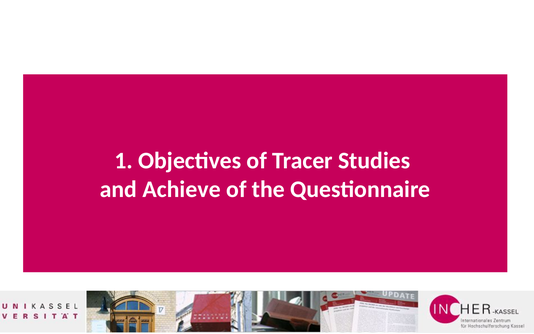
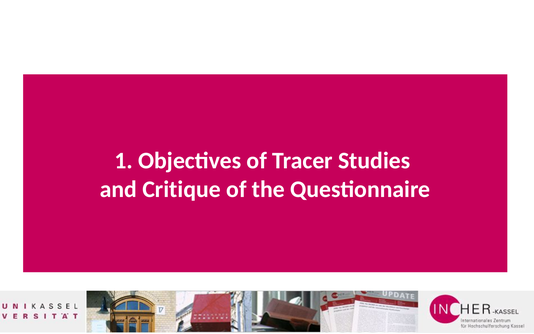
Achieve: Achieve -> Critique
